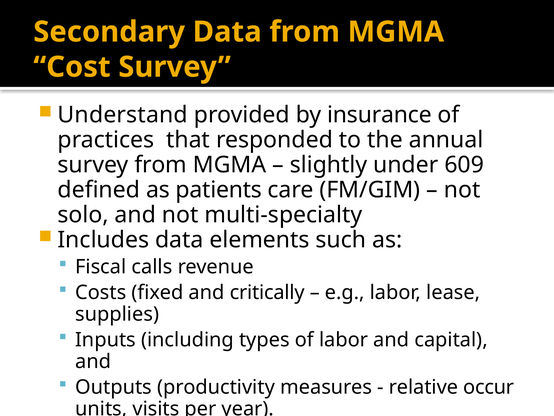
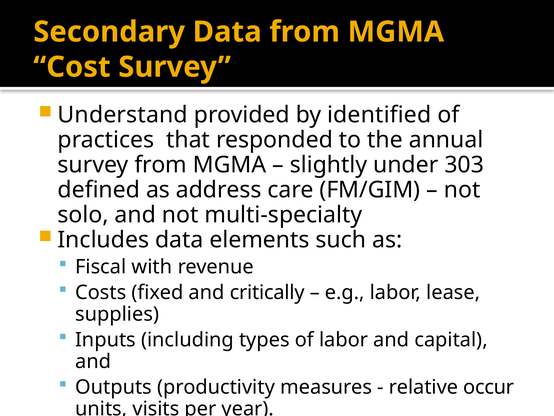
insurance: insurance -> identified
609: 609 -> 303
patients: patients -> address
calls: calls -> with
